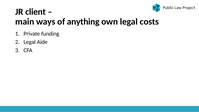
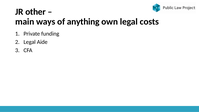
client: client -> other
